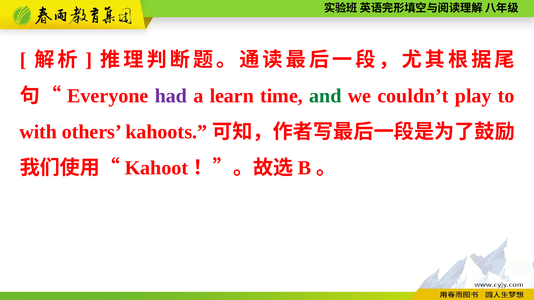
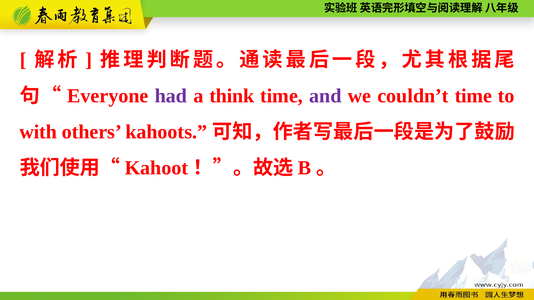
learn: learn -> think
and colour: green -> purple
couldn’t play: play -> time
